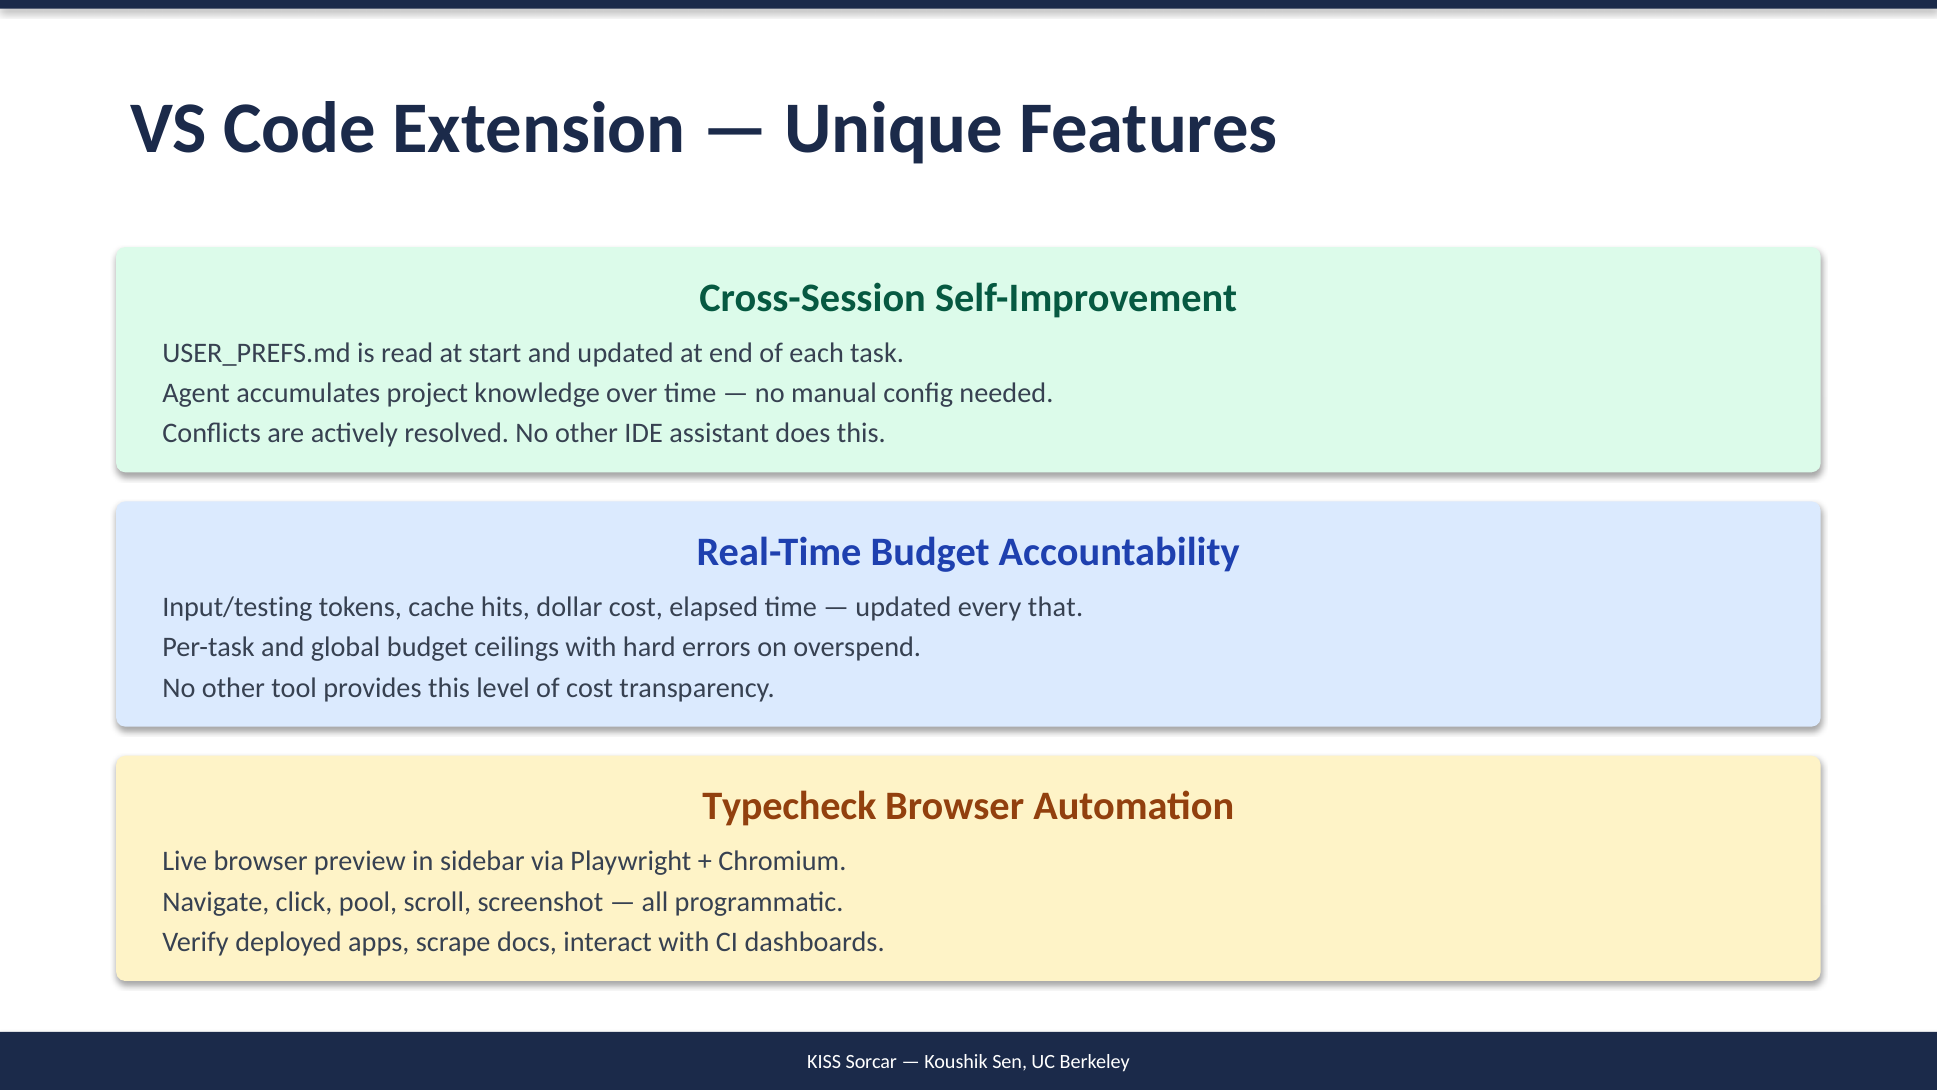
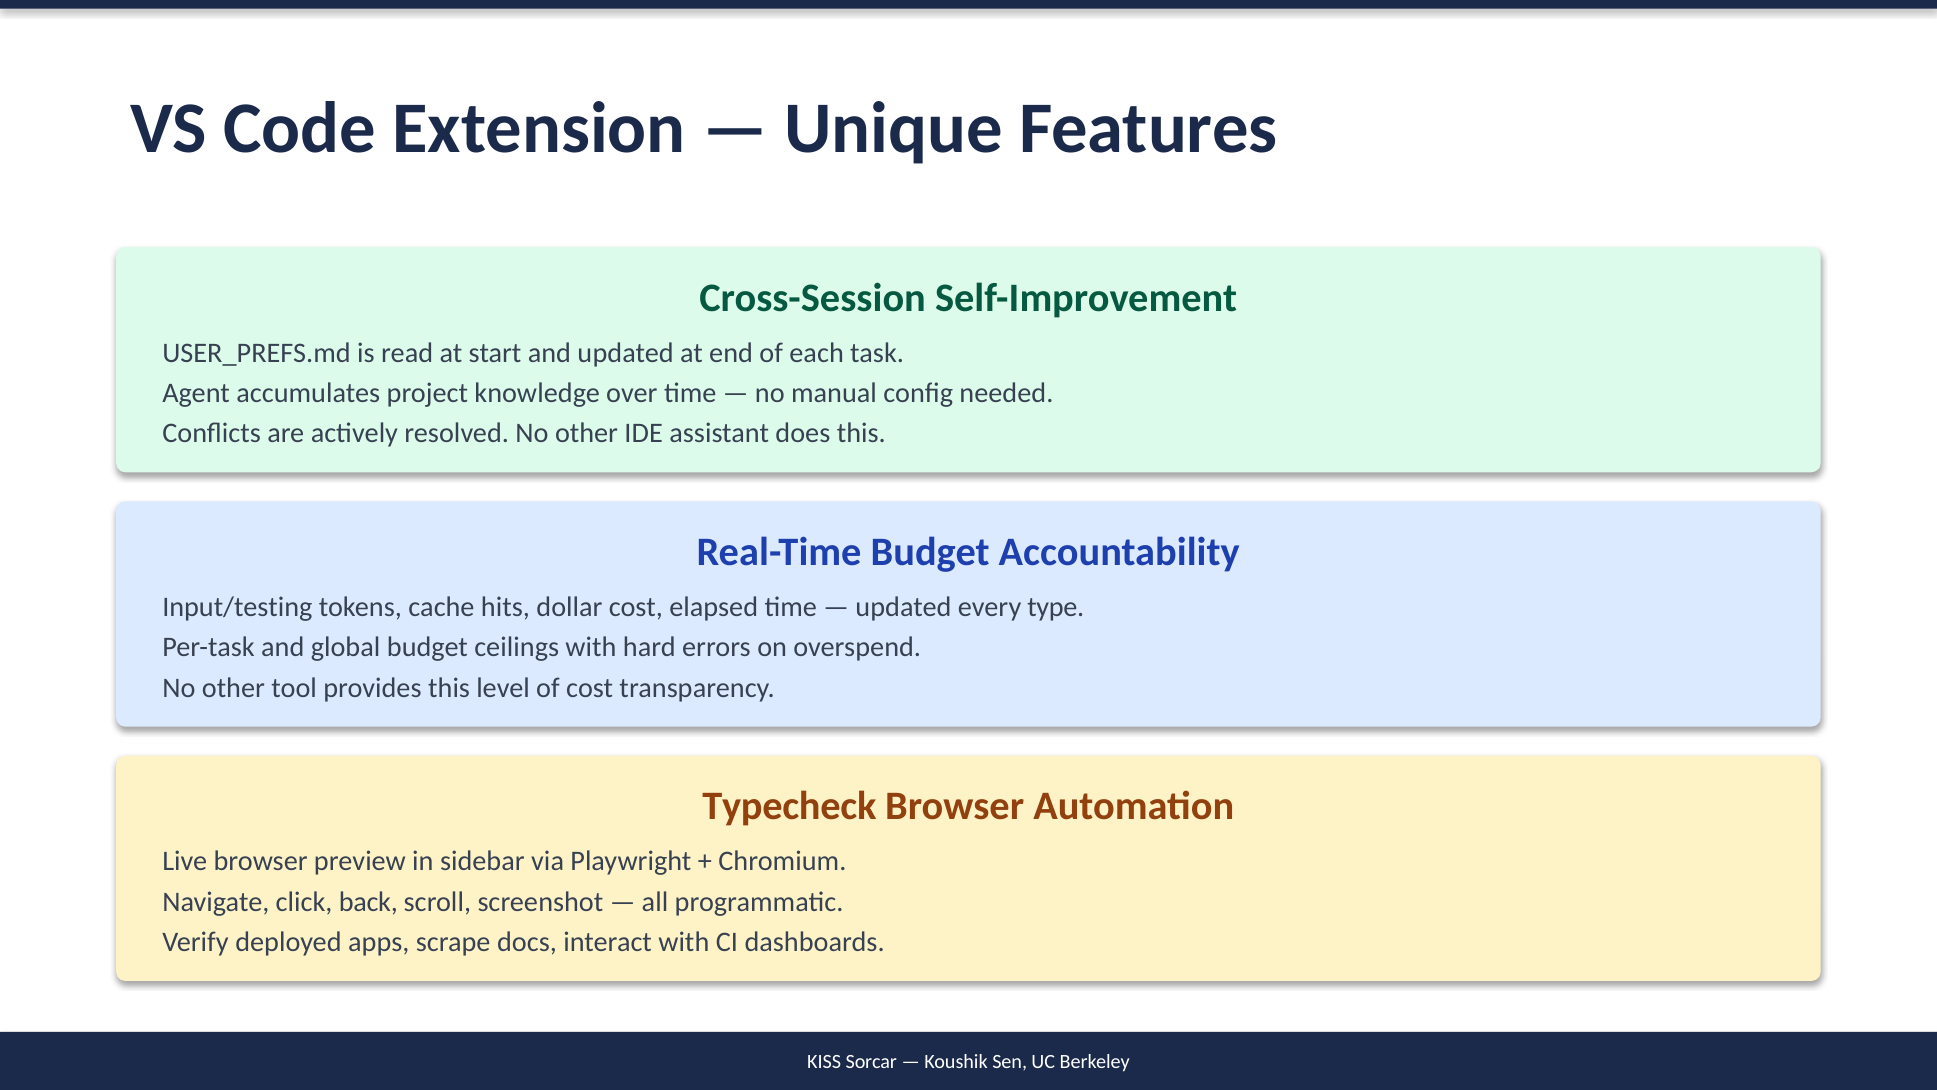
that: that -> type
pool: pool -> back
